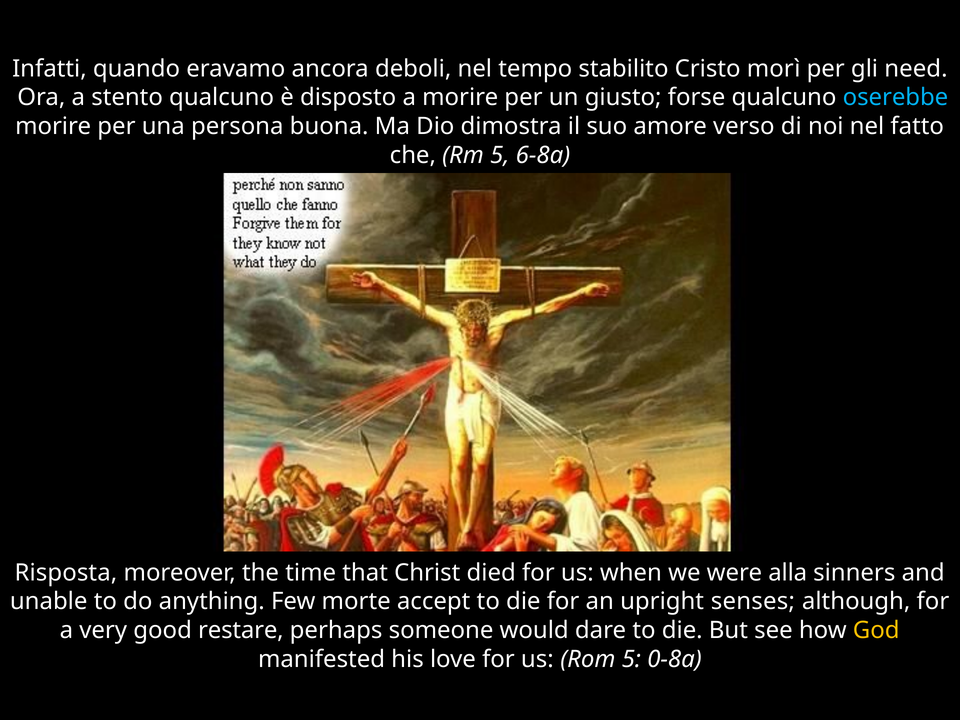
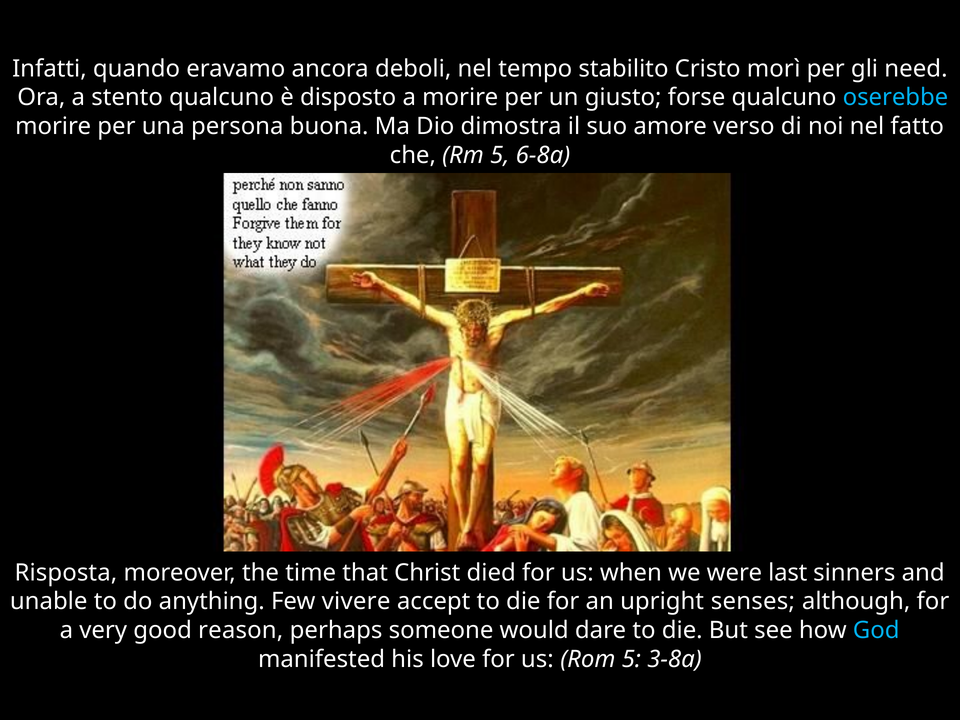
alla: alla -> last
morte: morte -> vivere
restare: restare -> reason
God colour: yellow -> light blue
0-8a: 0-8a -> 3-8a
